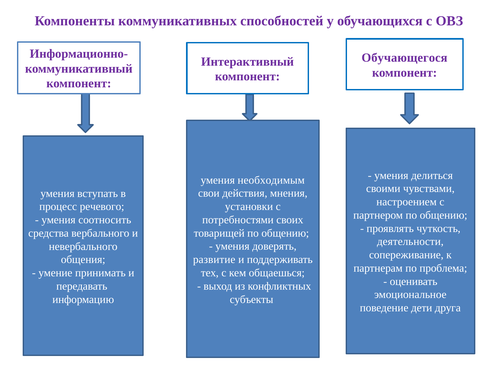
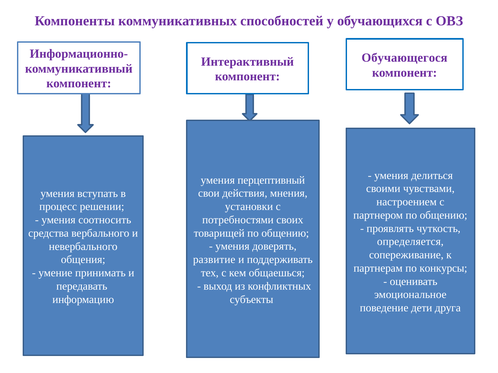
необходимым: необходимым -> перцептивный
речевого: речевого -> решении
деятельности: деятельности -> определяется
проблема: проблема -> конкурсы
